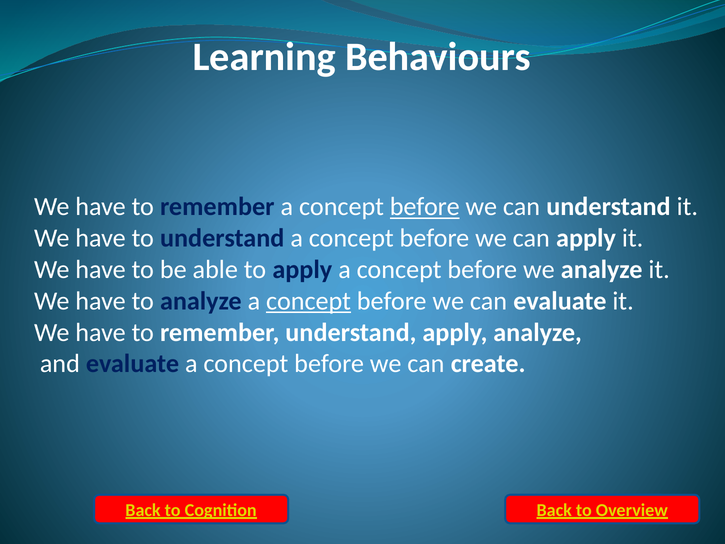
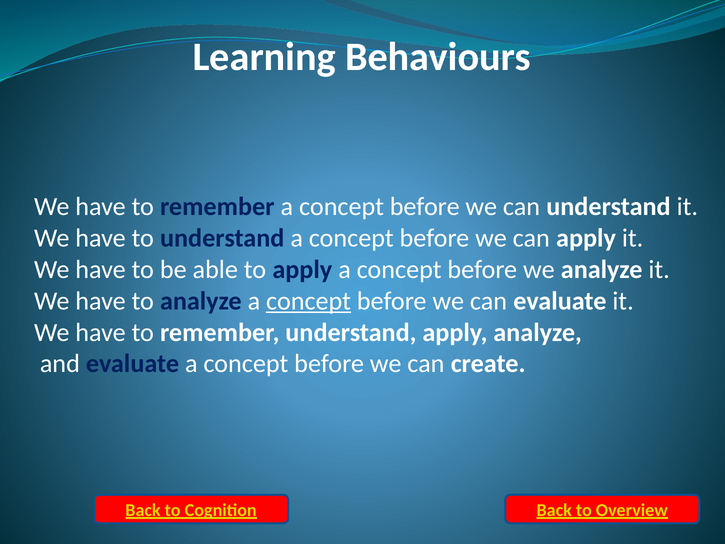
before at (425, 207) underline: present -> none
